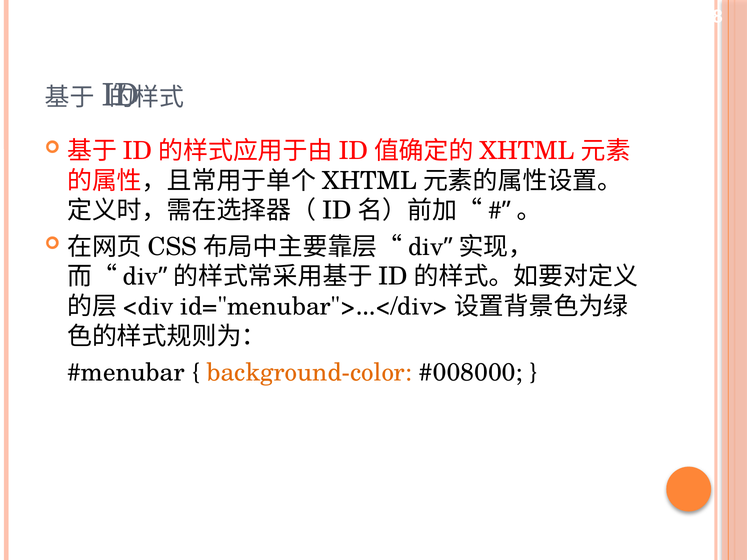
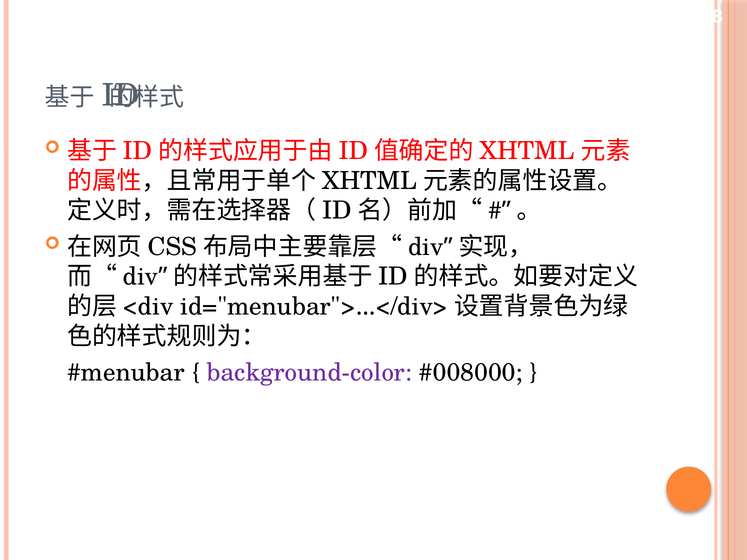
background-color colour: orange -> purple
